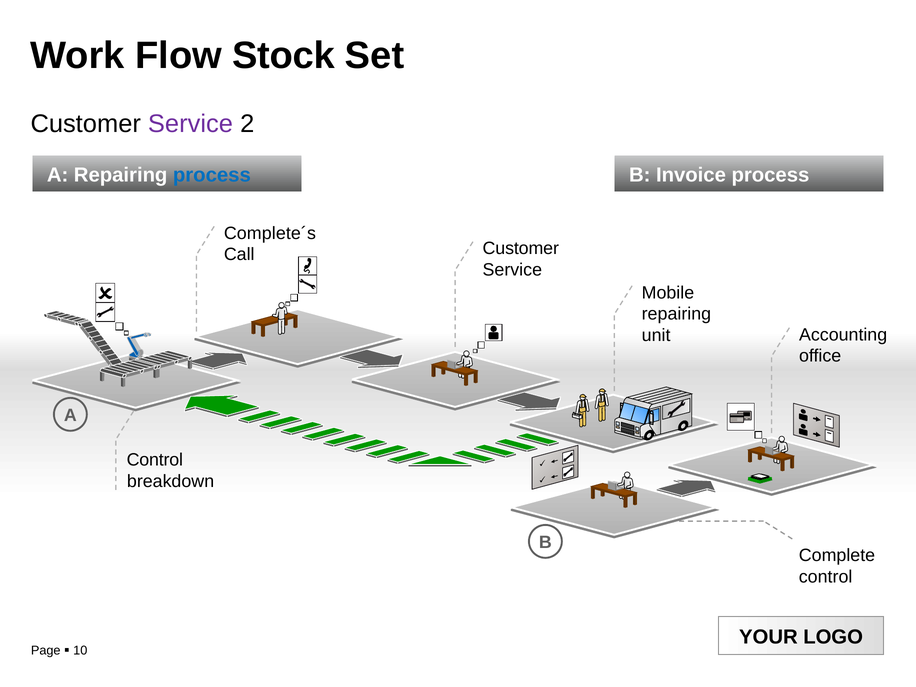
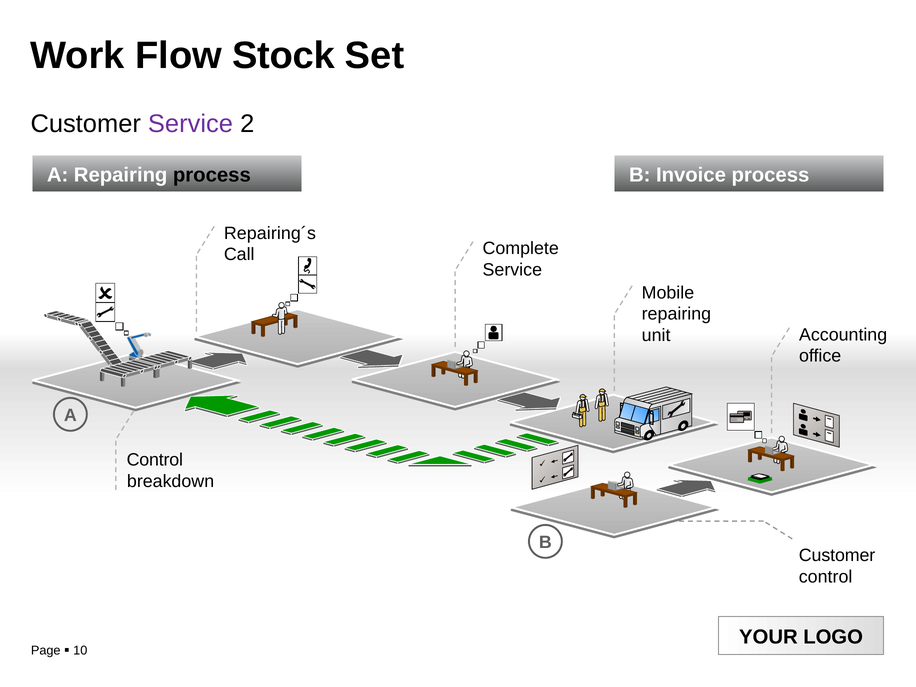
process at (212, 175) colour: blue -> black
Complete´s: Complete´s -> Repairing´s
Call Customer: Customer -> Complete
Complete at (837, 555): Complete -> Customer
